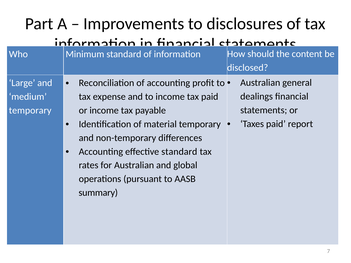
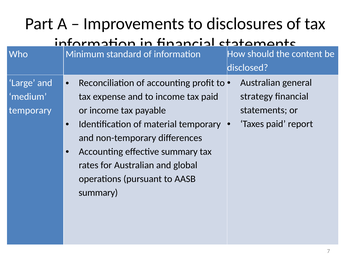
dealings: dealings -> strategy
effective standard: standard -> summary
